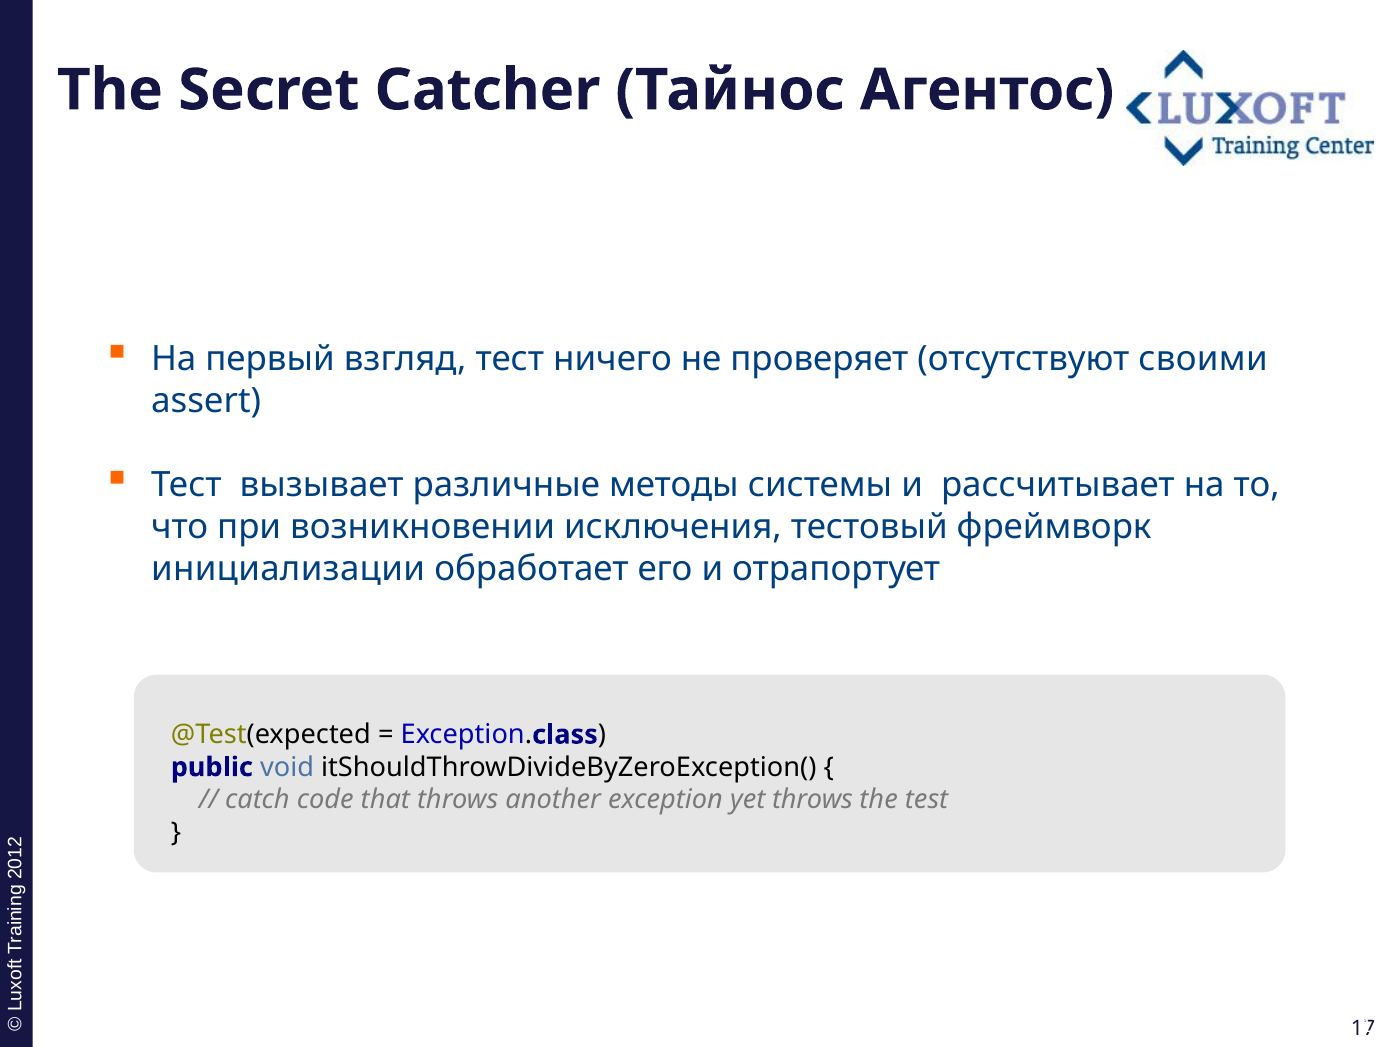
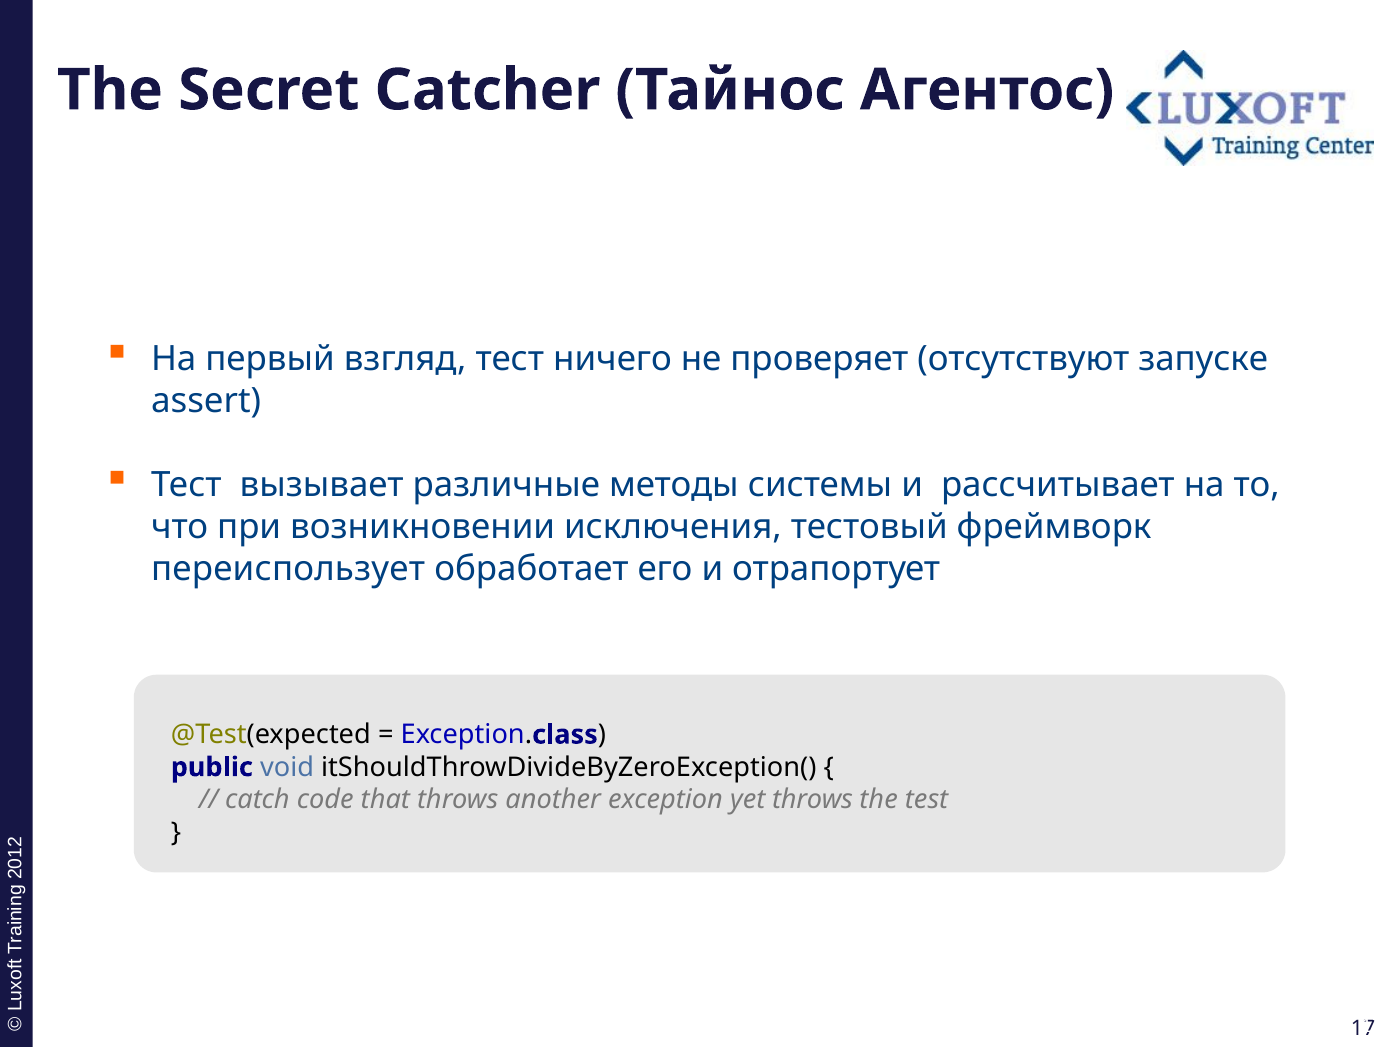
своими: своими -> запуске
инициализации: инициализации -> переиспользует
